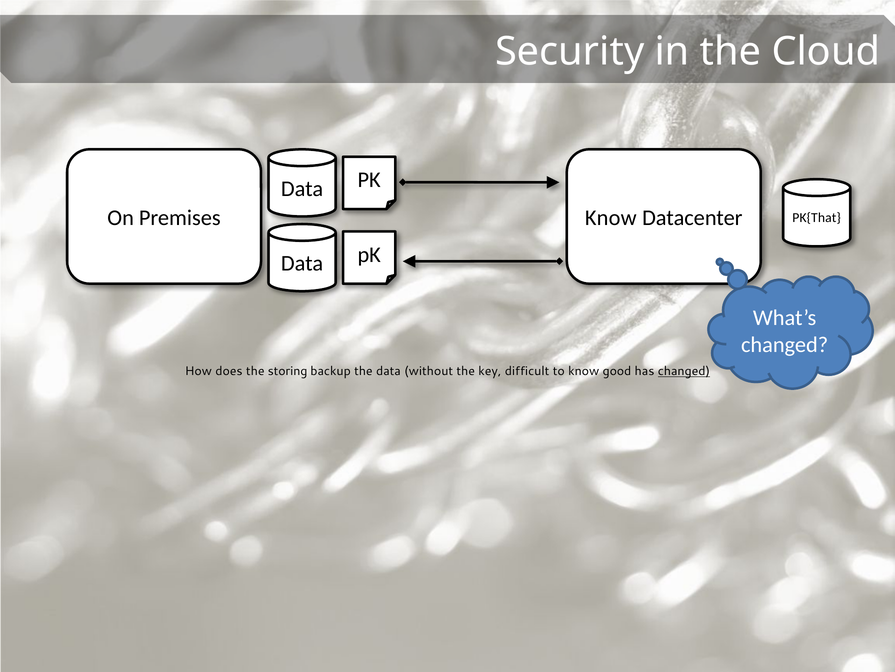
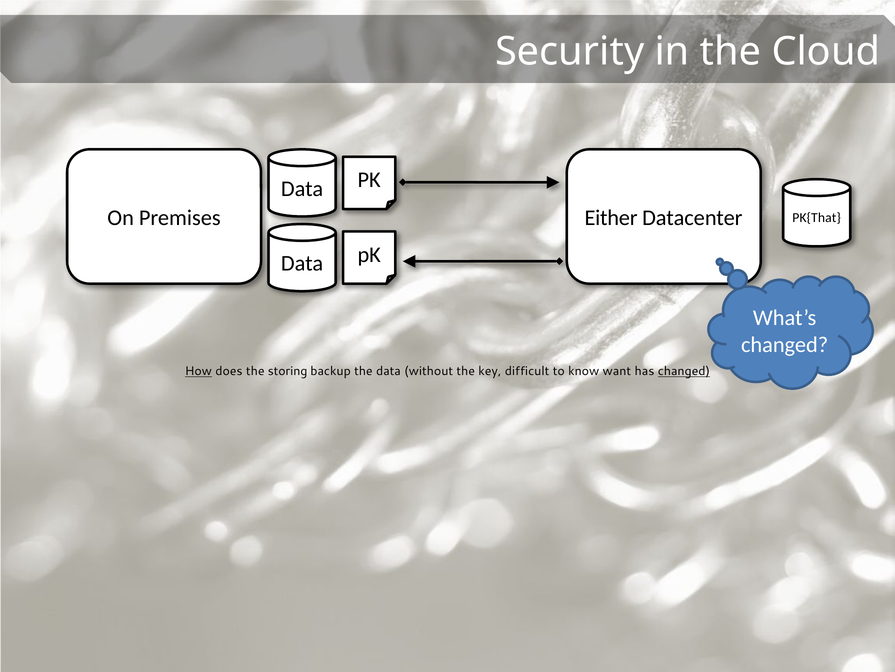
Premises Know: Know -> Either
How underline: none -> present
good: good -> want
